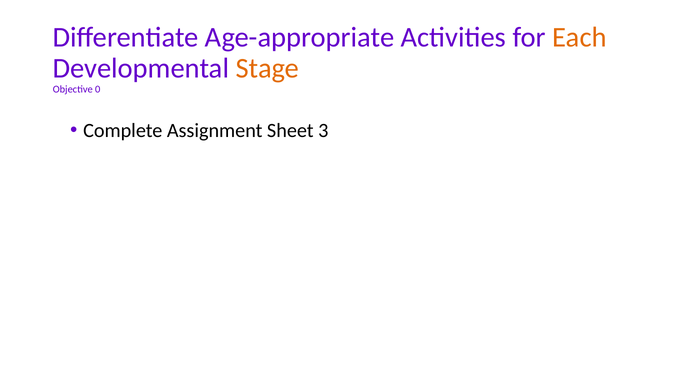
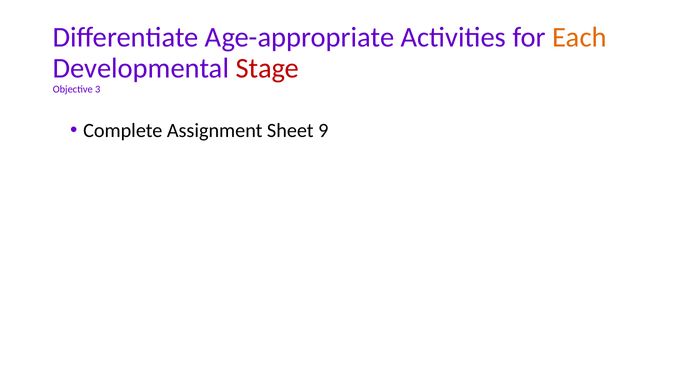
Stage colour: orange -> red
0: 0 -> 3
3: 3 -> 9
